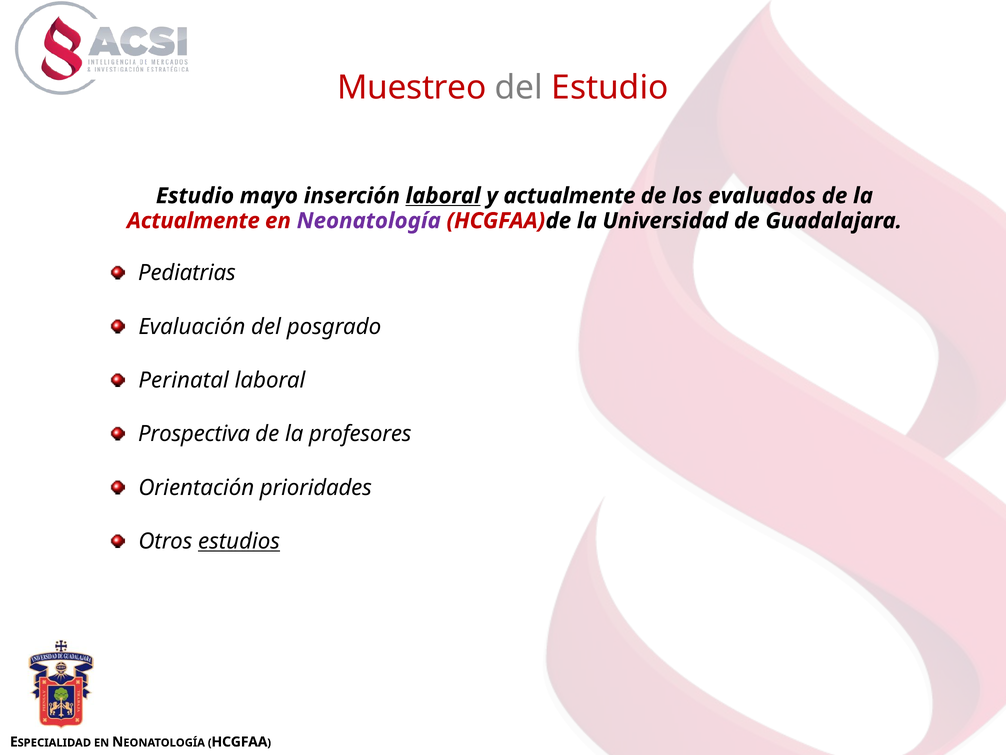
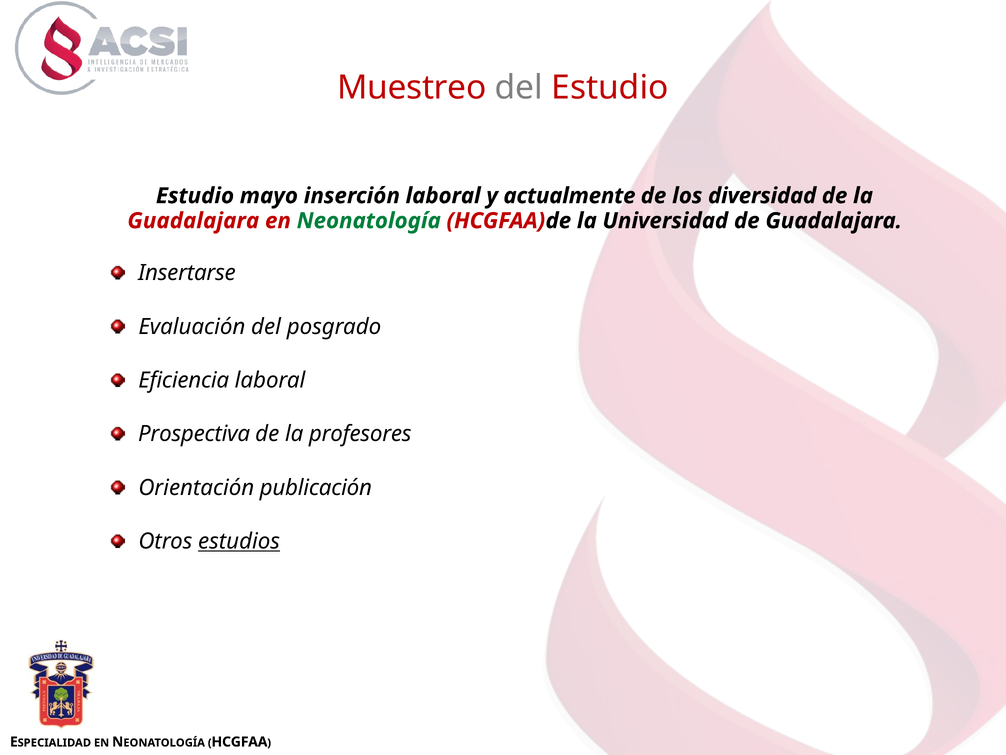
laboral at (443, 196) underline: present -> none
evaluados: evaluados -> diversidad
Actualmente at (193, 221): Actualmente -> Guadalajara
Neonatología at (369, 221) colour: purple -> green
Pediatrias: Pediatrias -> Insertarse
Perinatal: Perinatal -> Eficiencia
prioridades: prioridades -> publicación
